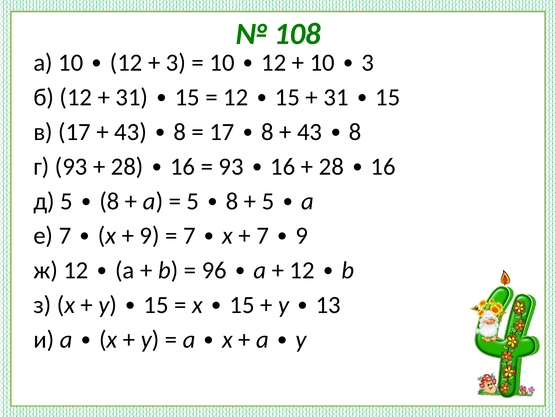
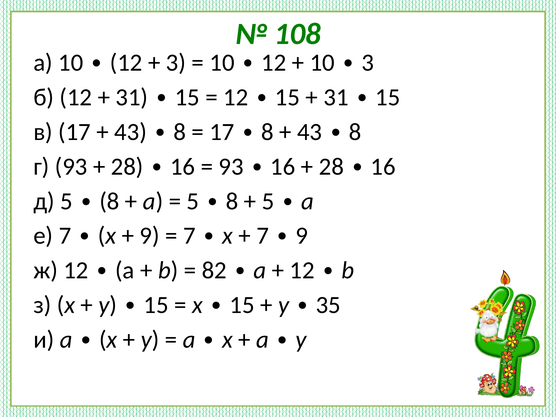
96: 96 -> 82
13: 13 -> 35
